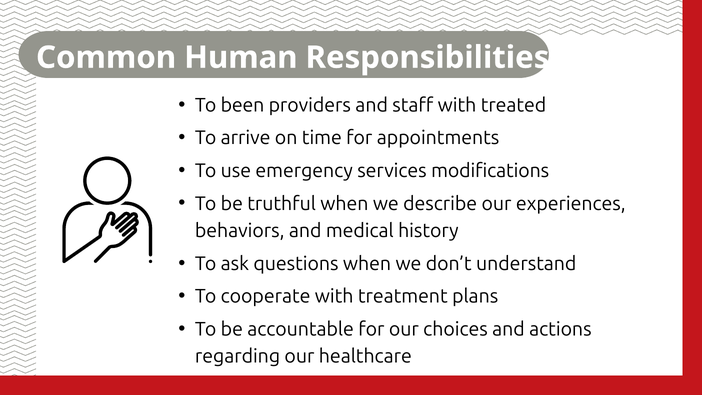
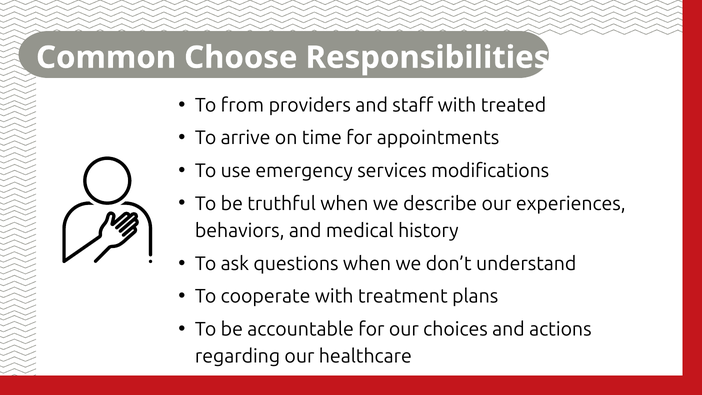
Human: Human -> Choose
been: been -> from
